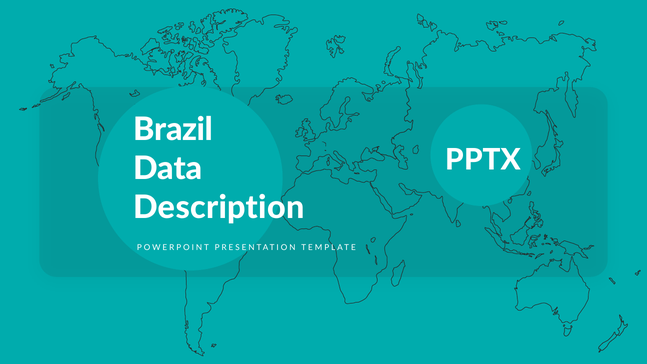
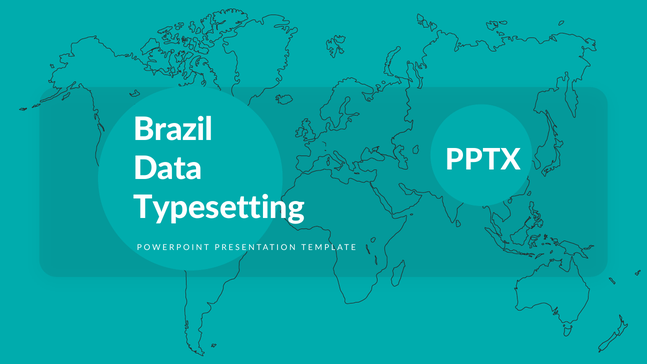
Description: Description -> Typesetting
